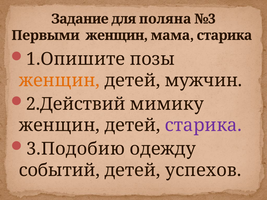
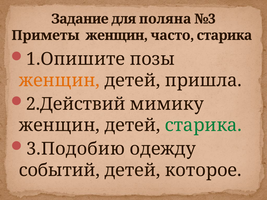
Первыми: Первыми -> Приметы
мама: мама -> часто
мужчин: мужчин -> пришла
старика at (203, 125) colour: purple -> green
успехов: успехов -> которое
